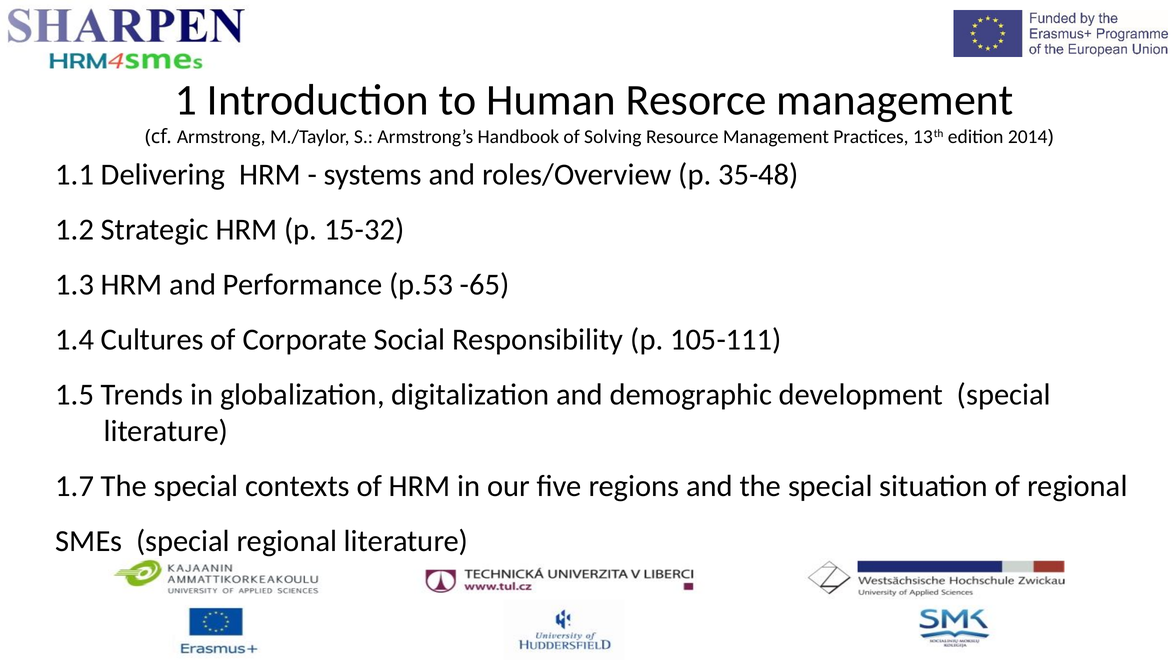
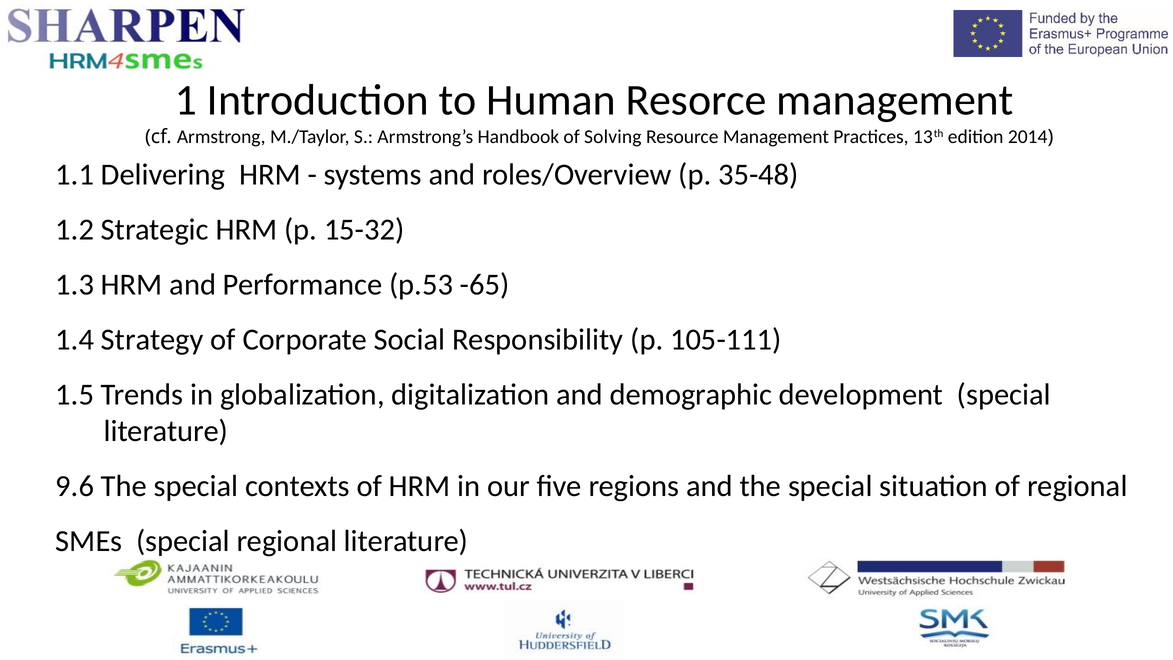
Cultures: Cultures -> Strategy
1.7: 1.7 -> 9.6
